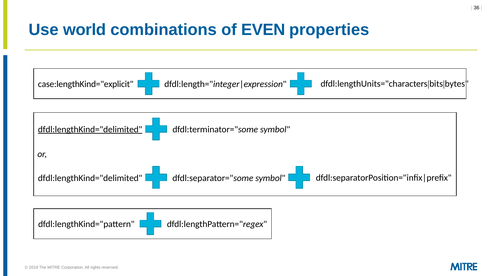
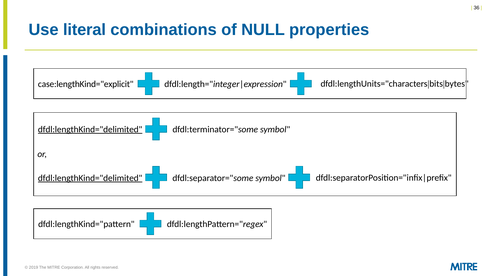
world: world -> literal
EVEN: EVEN -> NULL
dfdl:lengthKind="delimited at (90, 178) underline: none -> present
